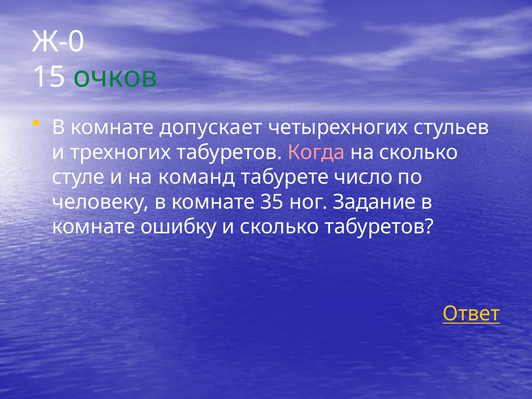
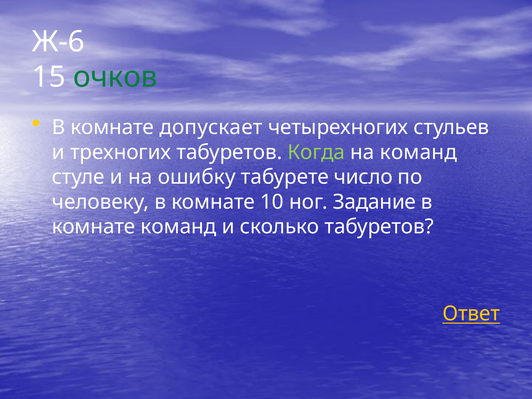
Ж-0: Ж-0 -> Ж-6
Когда colour: pink -> light green
на сколько: сколько -> команд
команд: команд -> ошибку
35: 35 -> 10
комнате ошибку: ошибку -> команд
